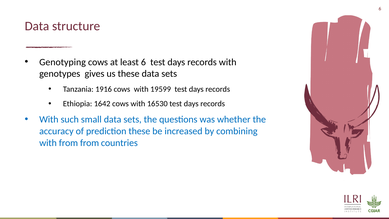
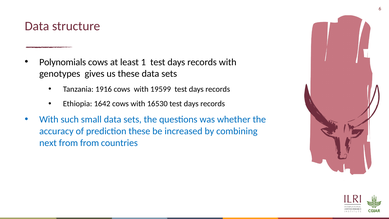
Genotyping: Genotyping -> Polynomials
least 6: 6 -> 1
with at (48, 143): with -> next
